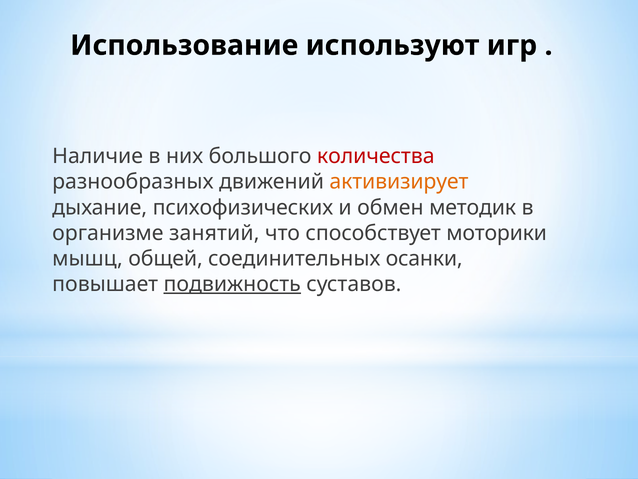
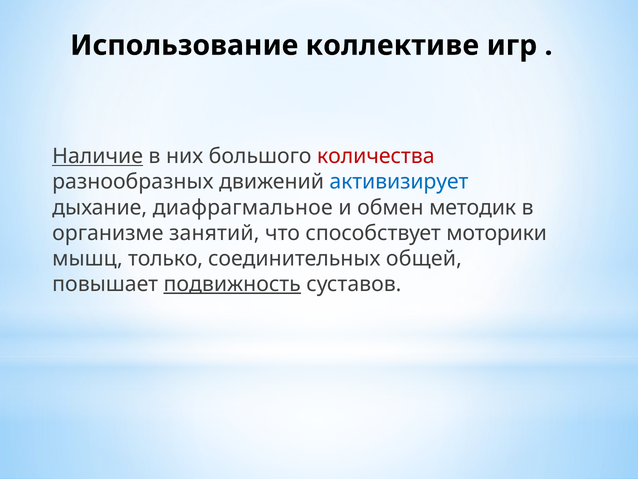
используют: используют -> коллективе
Наличие underline: none -> present
активизирует colour: orange -> blue
психофизических: психофизических -> диафрагмальное
общей: общей -> только
осанки: осанки -> общей
